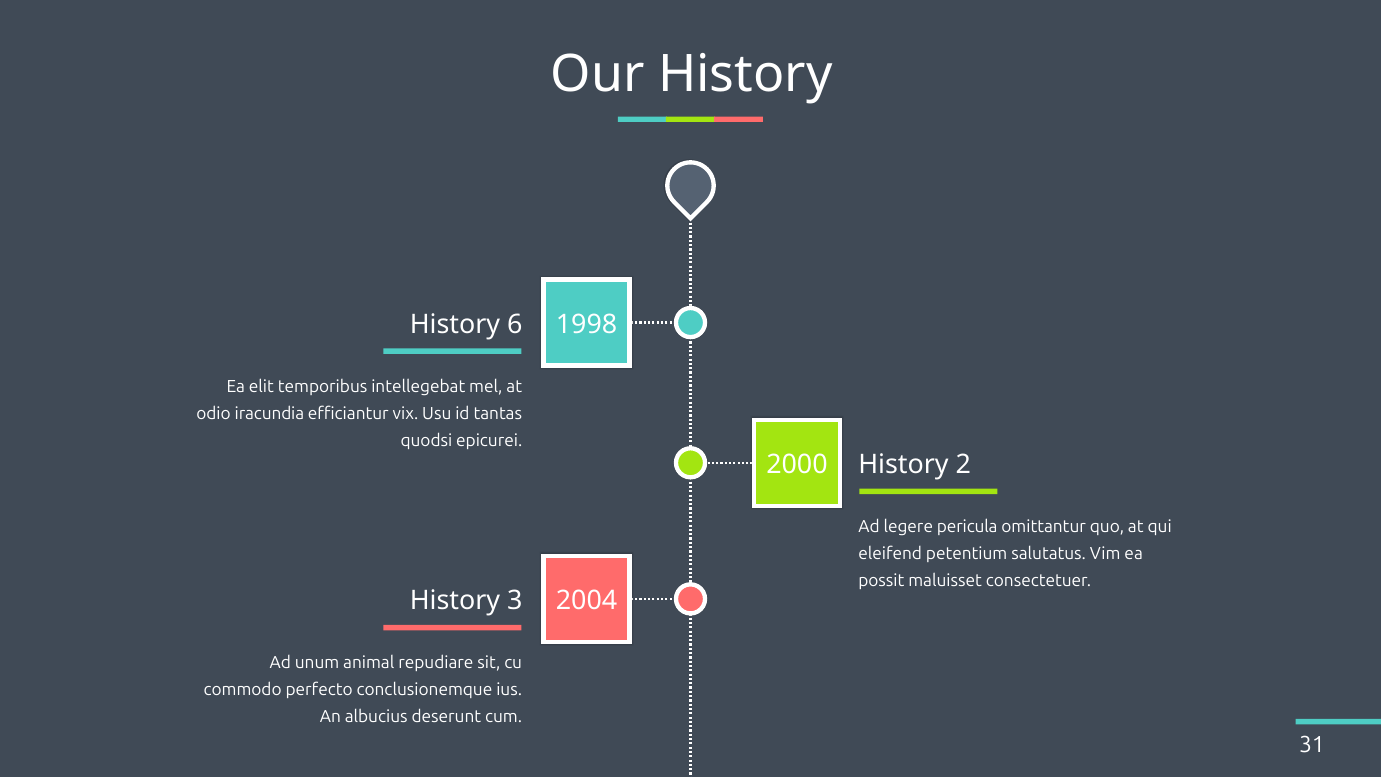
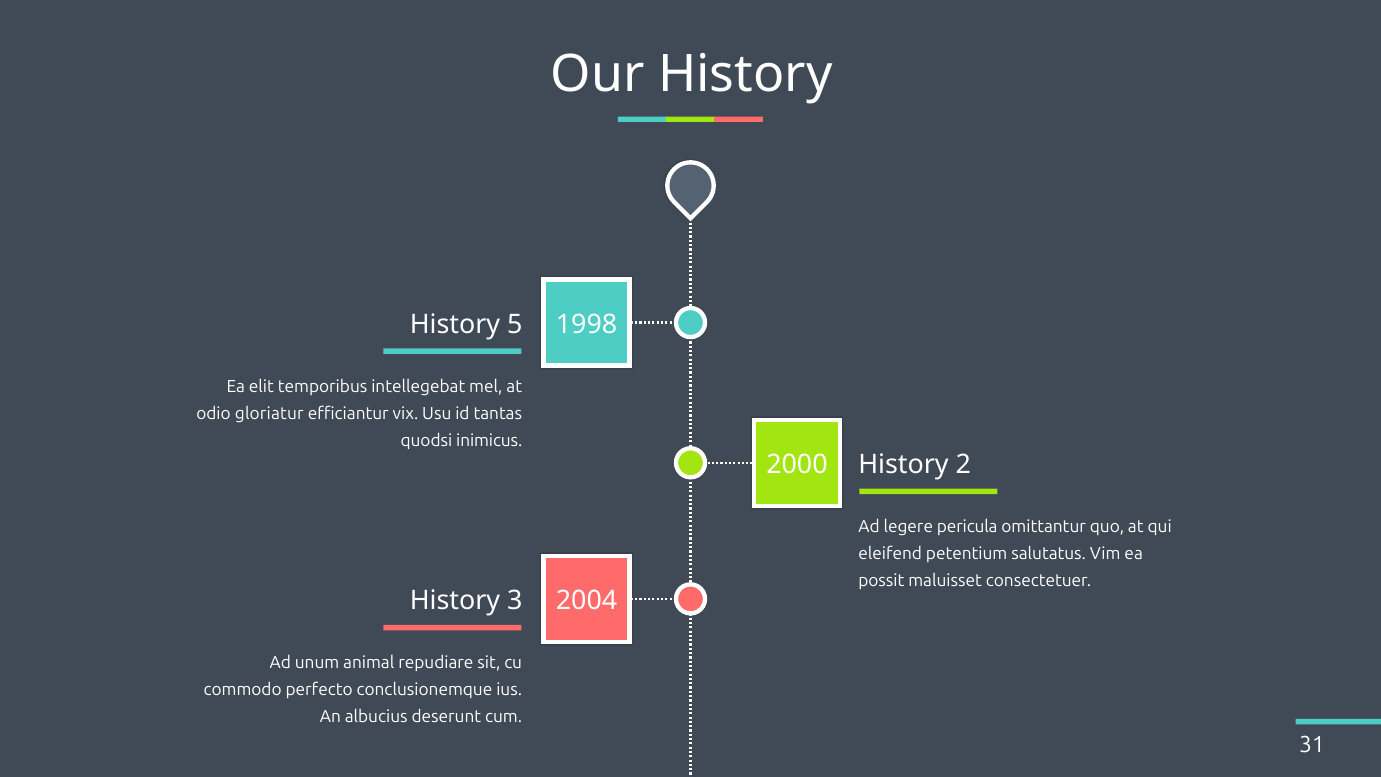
6: 6 -> 5
iracundia: iracundia -> gloriatur
epicurei: epicurei -> inimicus
